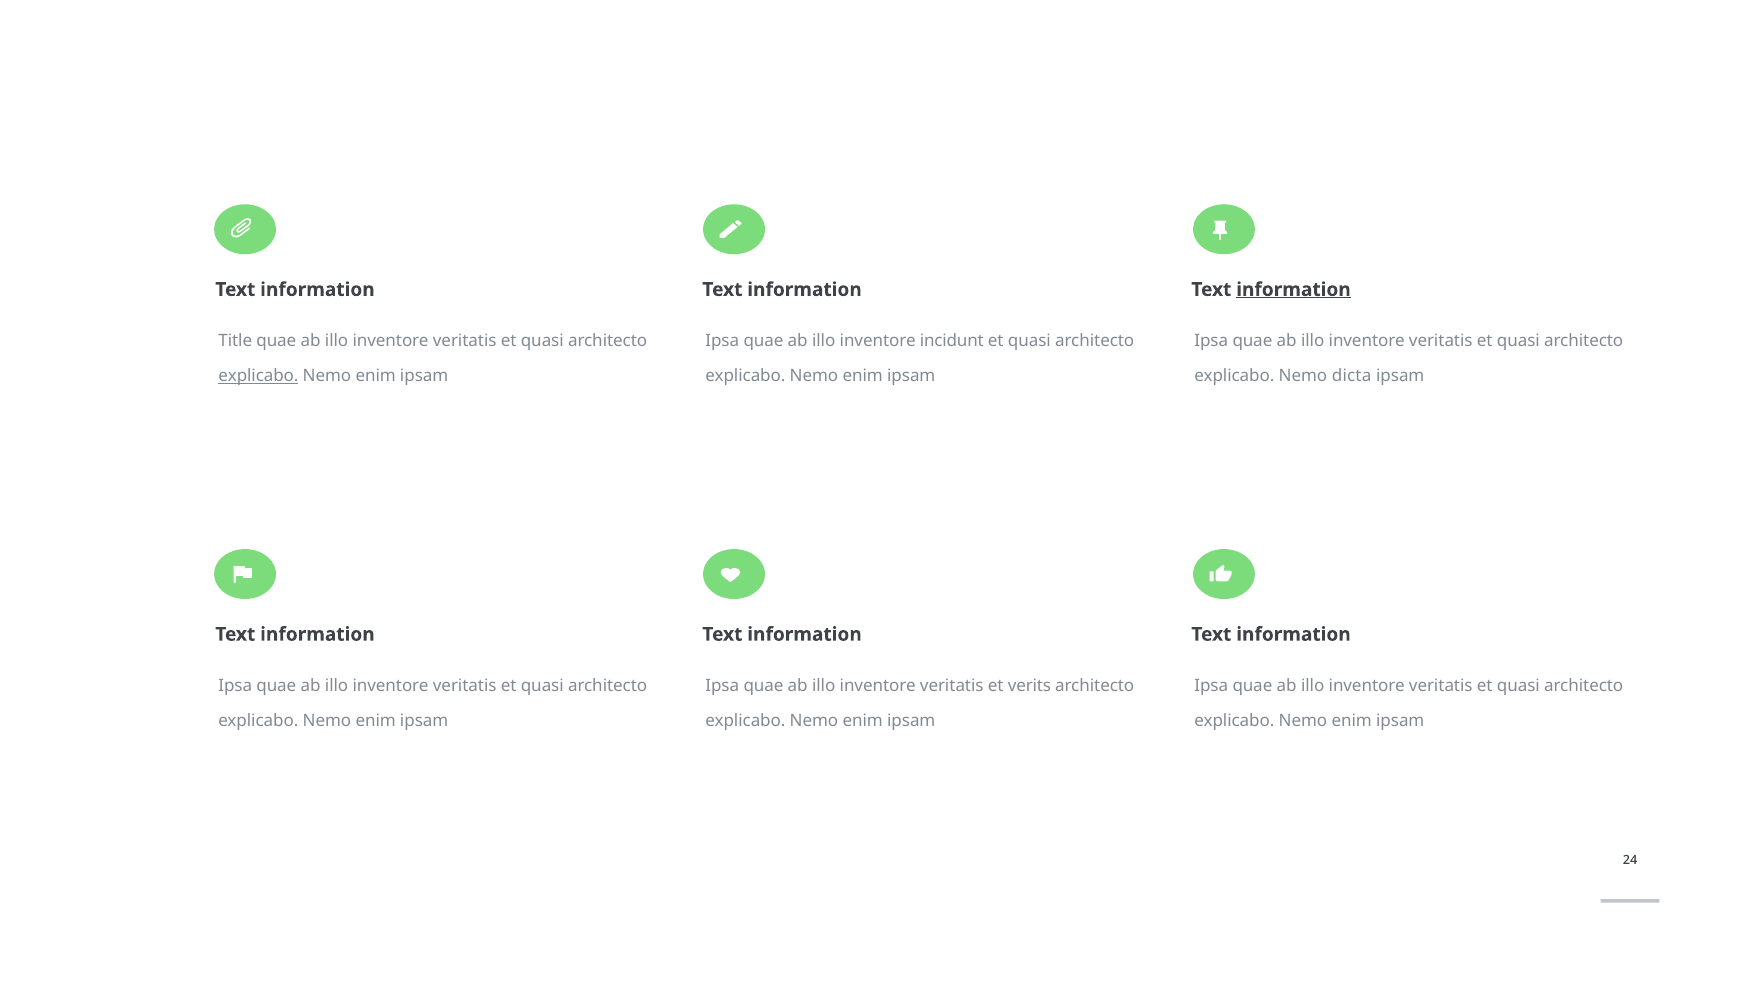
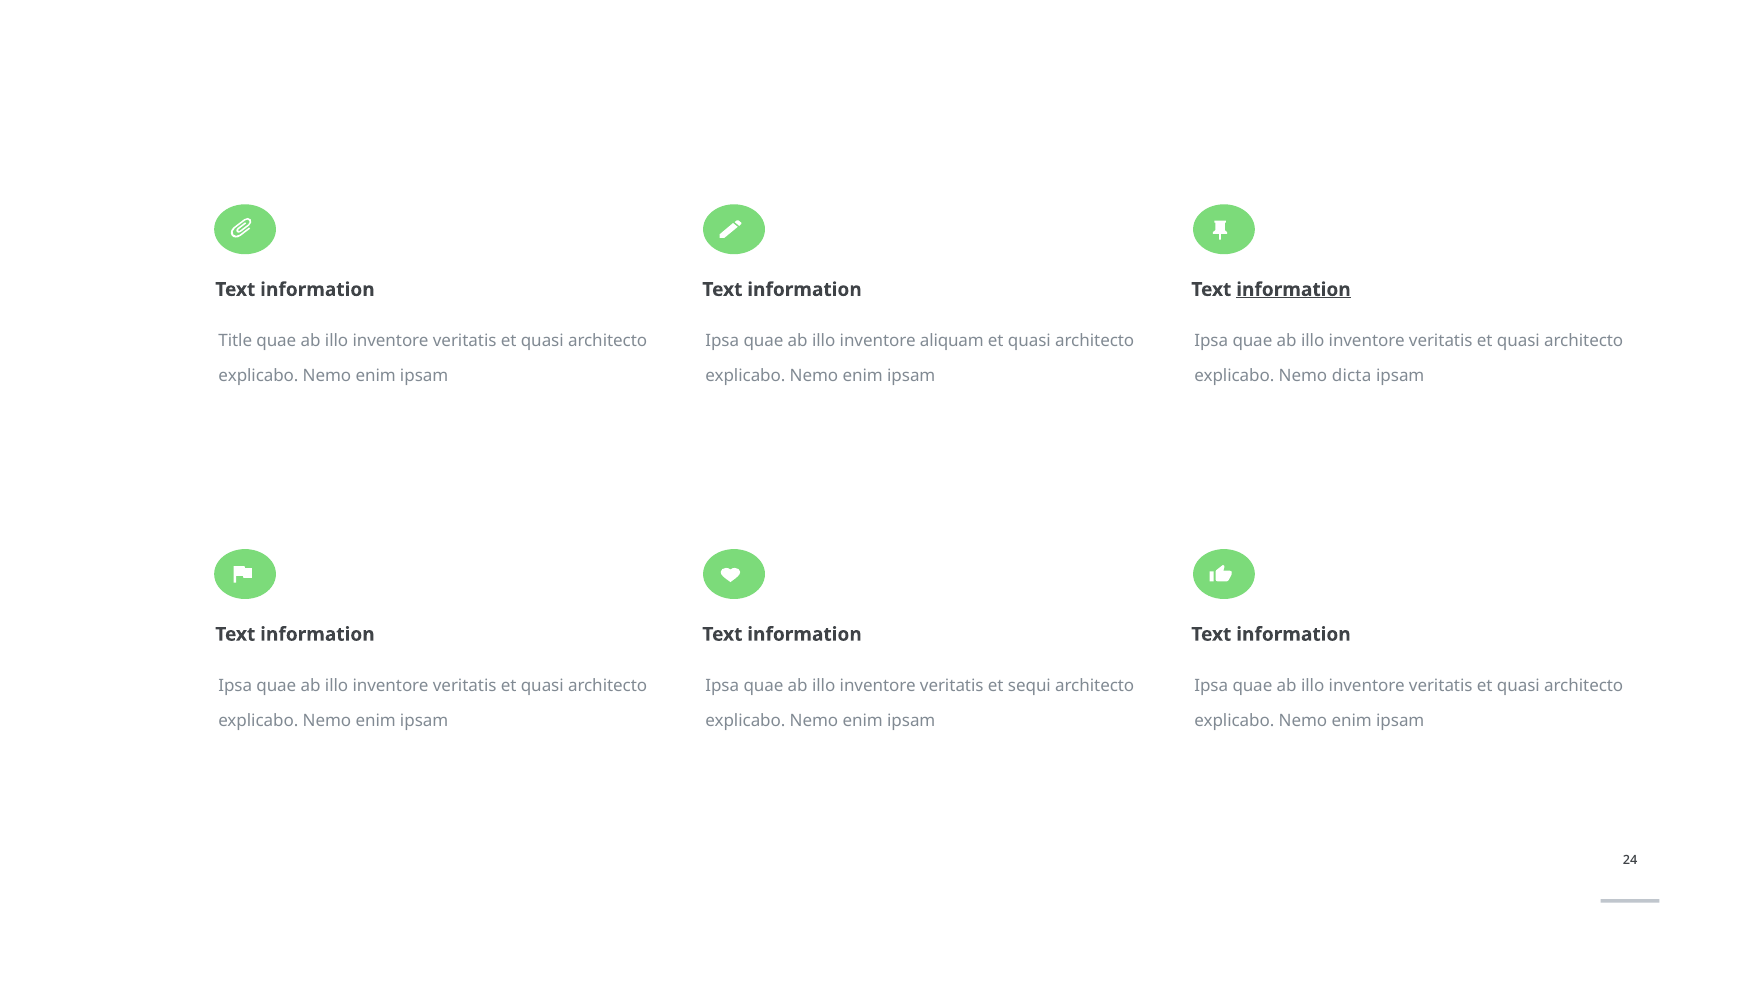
incidunt: incidunt -> aliquam
explicabo at (258, 376) underline: present -> none
verits: verits -> sequi
